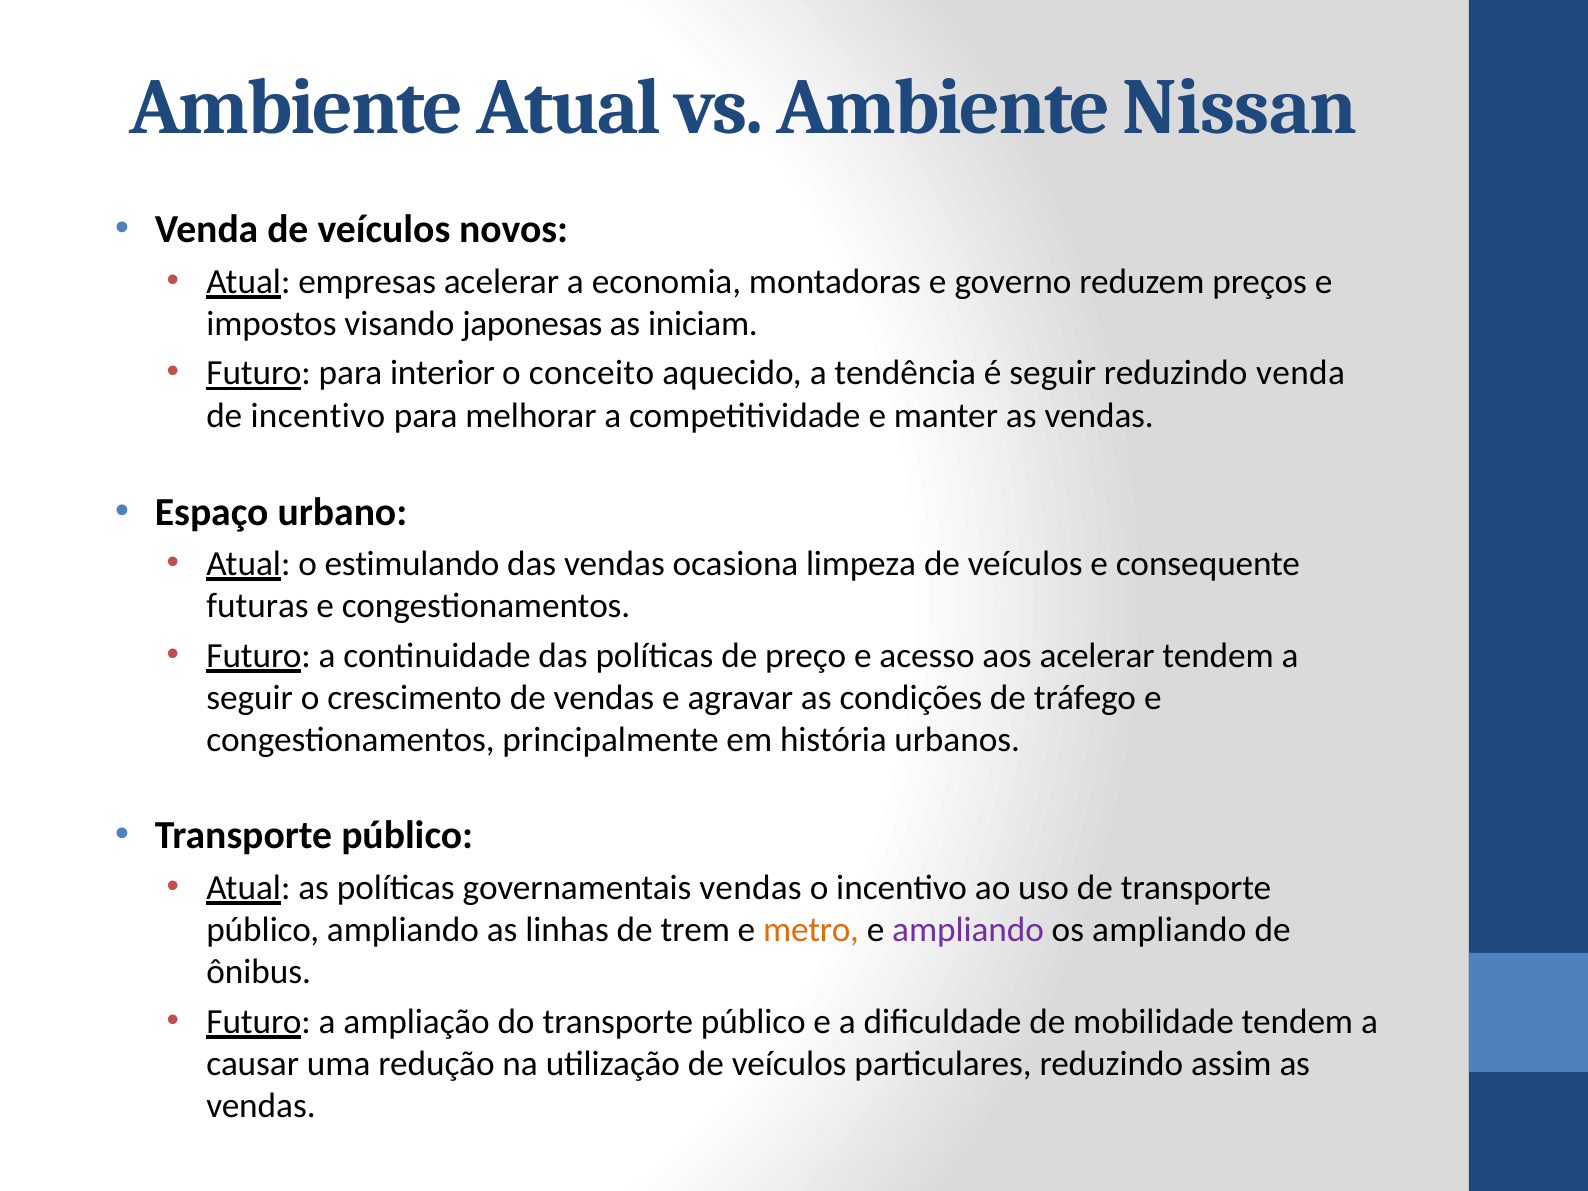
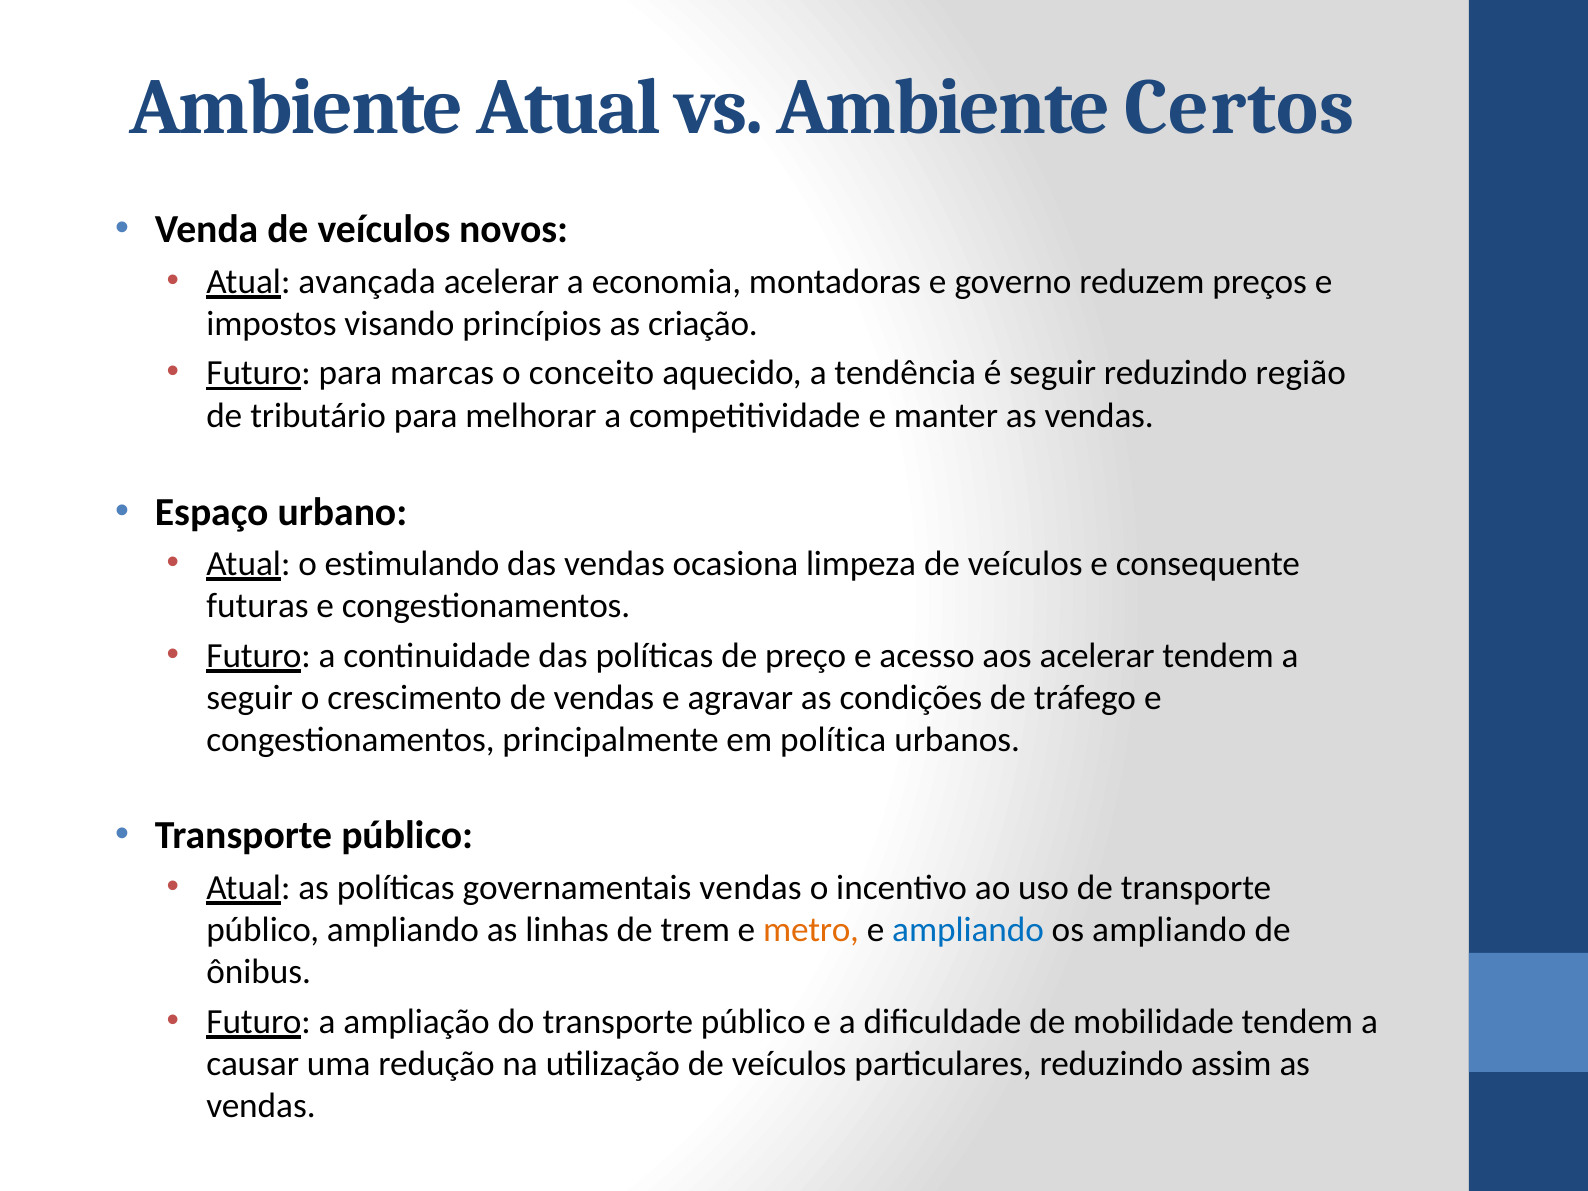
Nissan: Nissan -> Certos
empresas: empresas -> avançada
japonesas: japonesas -> princípios
iniciam: iniciam -> criação
interior: interior -> marcas
reduzindo venda: venda -> região
de incentivo: incentivo -> tributário
história: história -> política
ampliando at (968, 930) colour: purple -> blue
